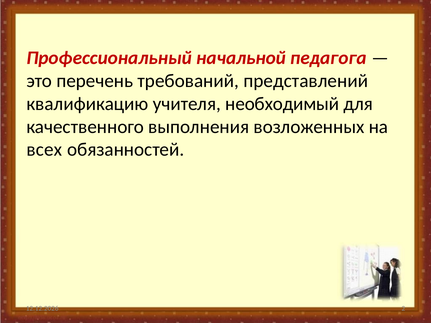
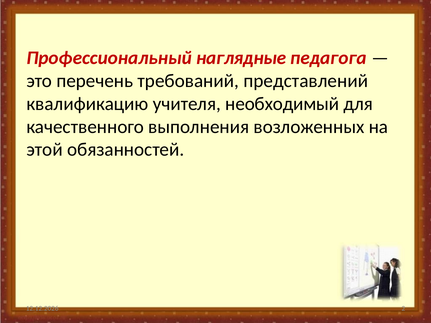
начальной: начальной -> наглядные
всех: всех -> этой
